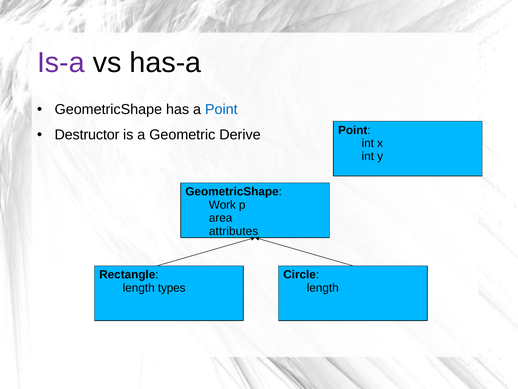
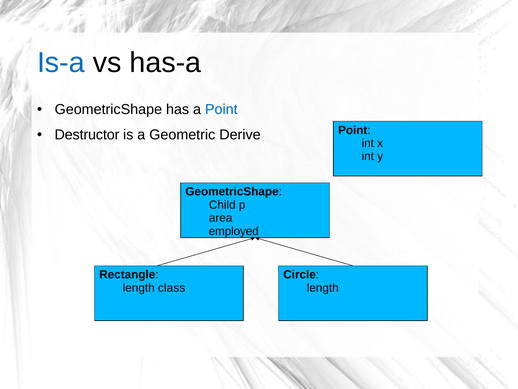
Is-a colour: purple -> blue
Work: Work -> Child
attributes: attributes -> employed
types: types -> class
